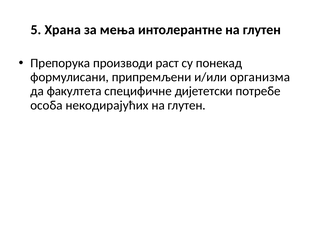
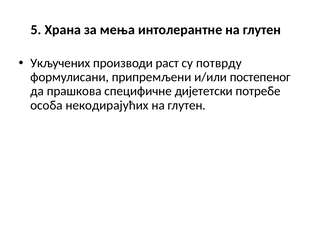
Препорука: Препорука -> Укључених
понекад: понекад -> потврду
организма: организма -> постепеног
факултета: факултета -> прашкова
